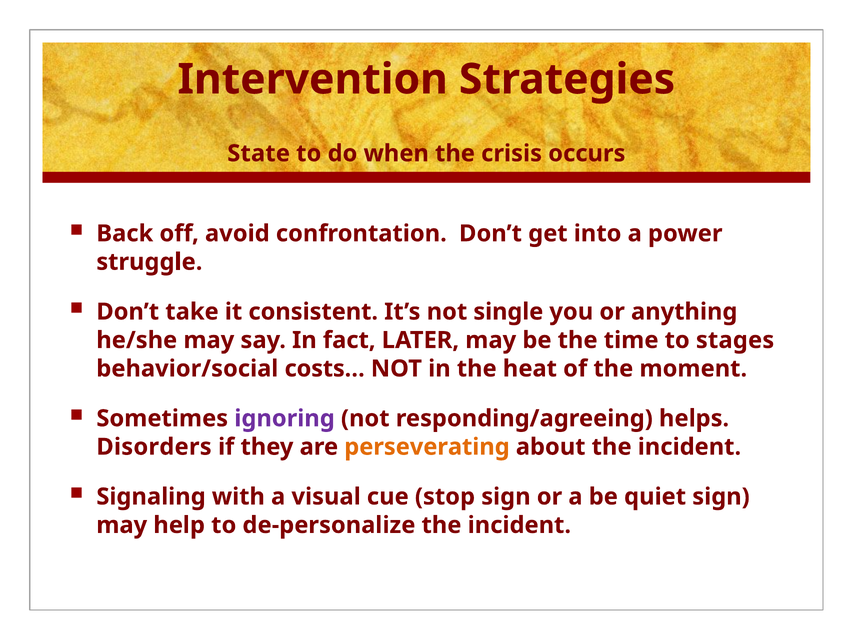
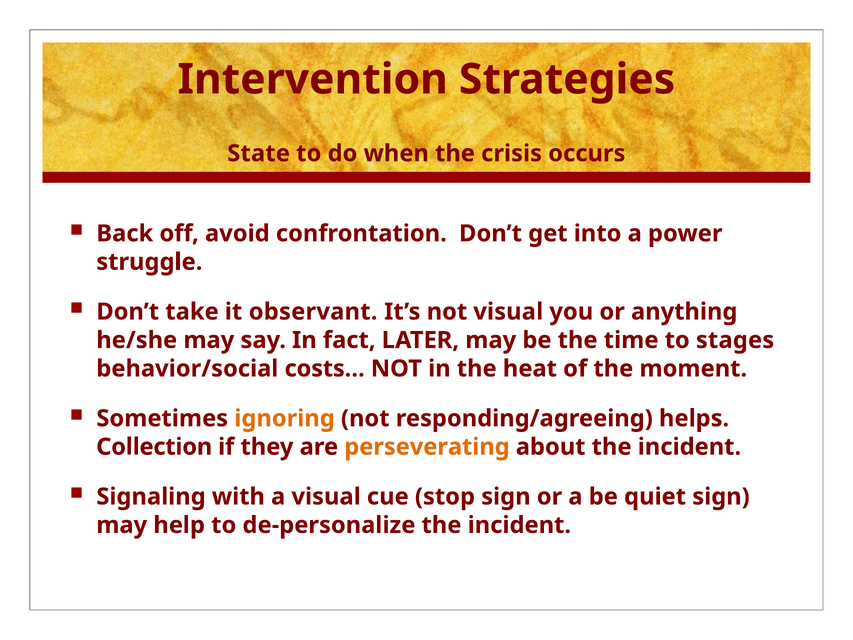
consistent: consistent -> observant
not single: single -> visual
ignoring colour: purple -> orange
Disorders: Disorders -> Collection
